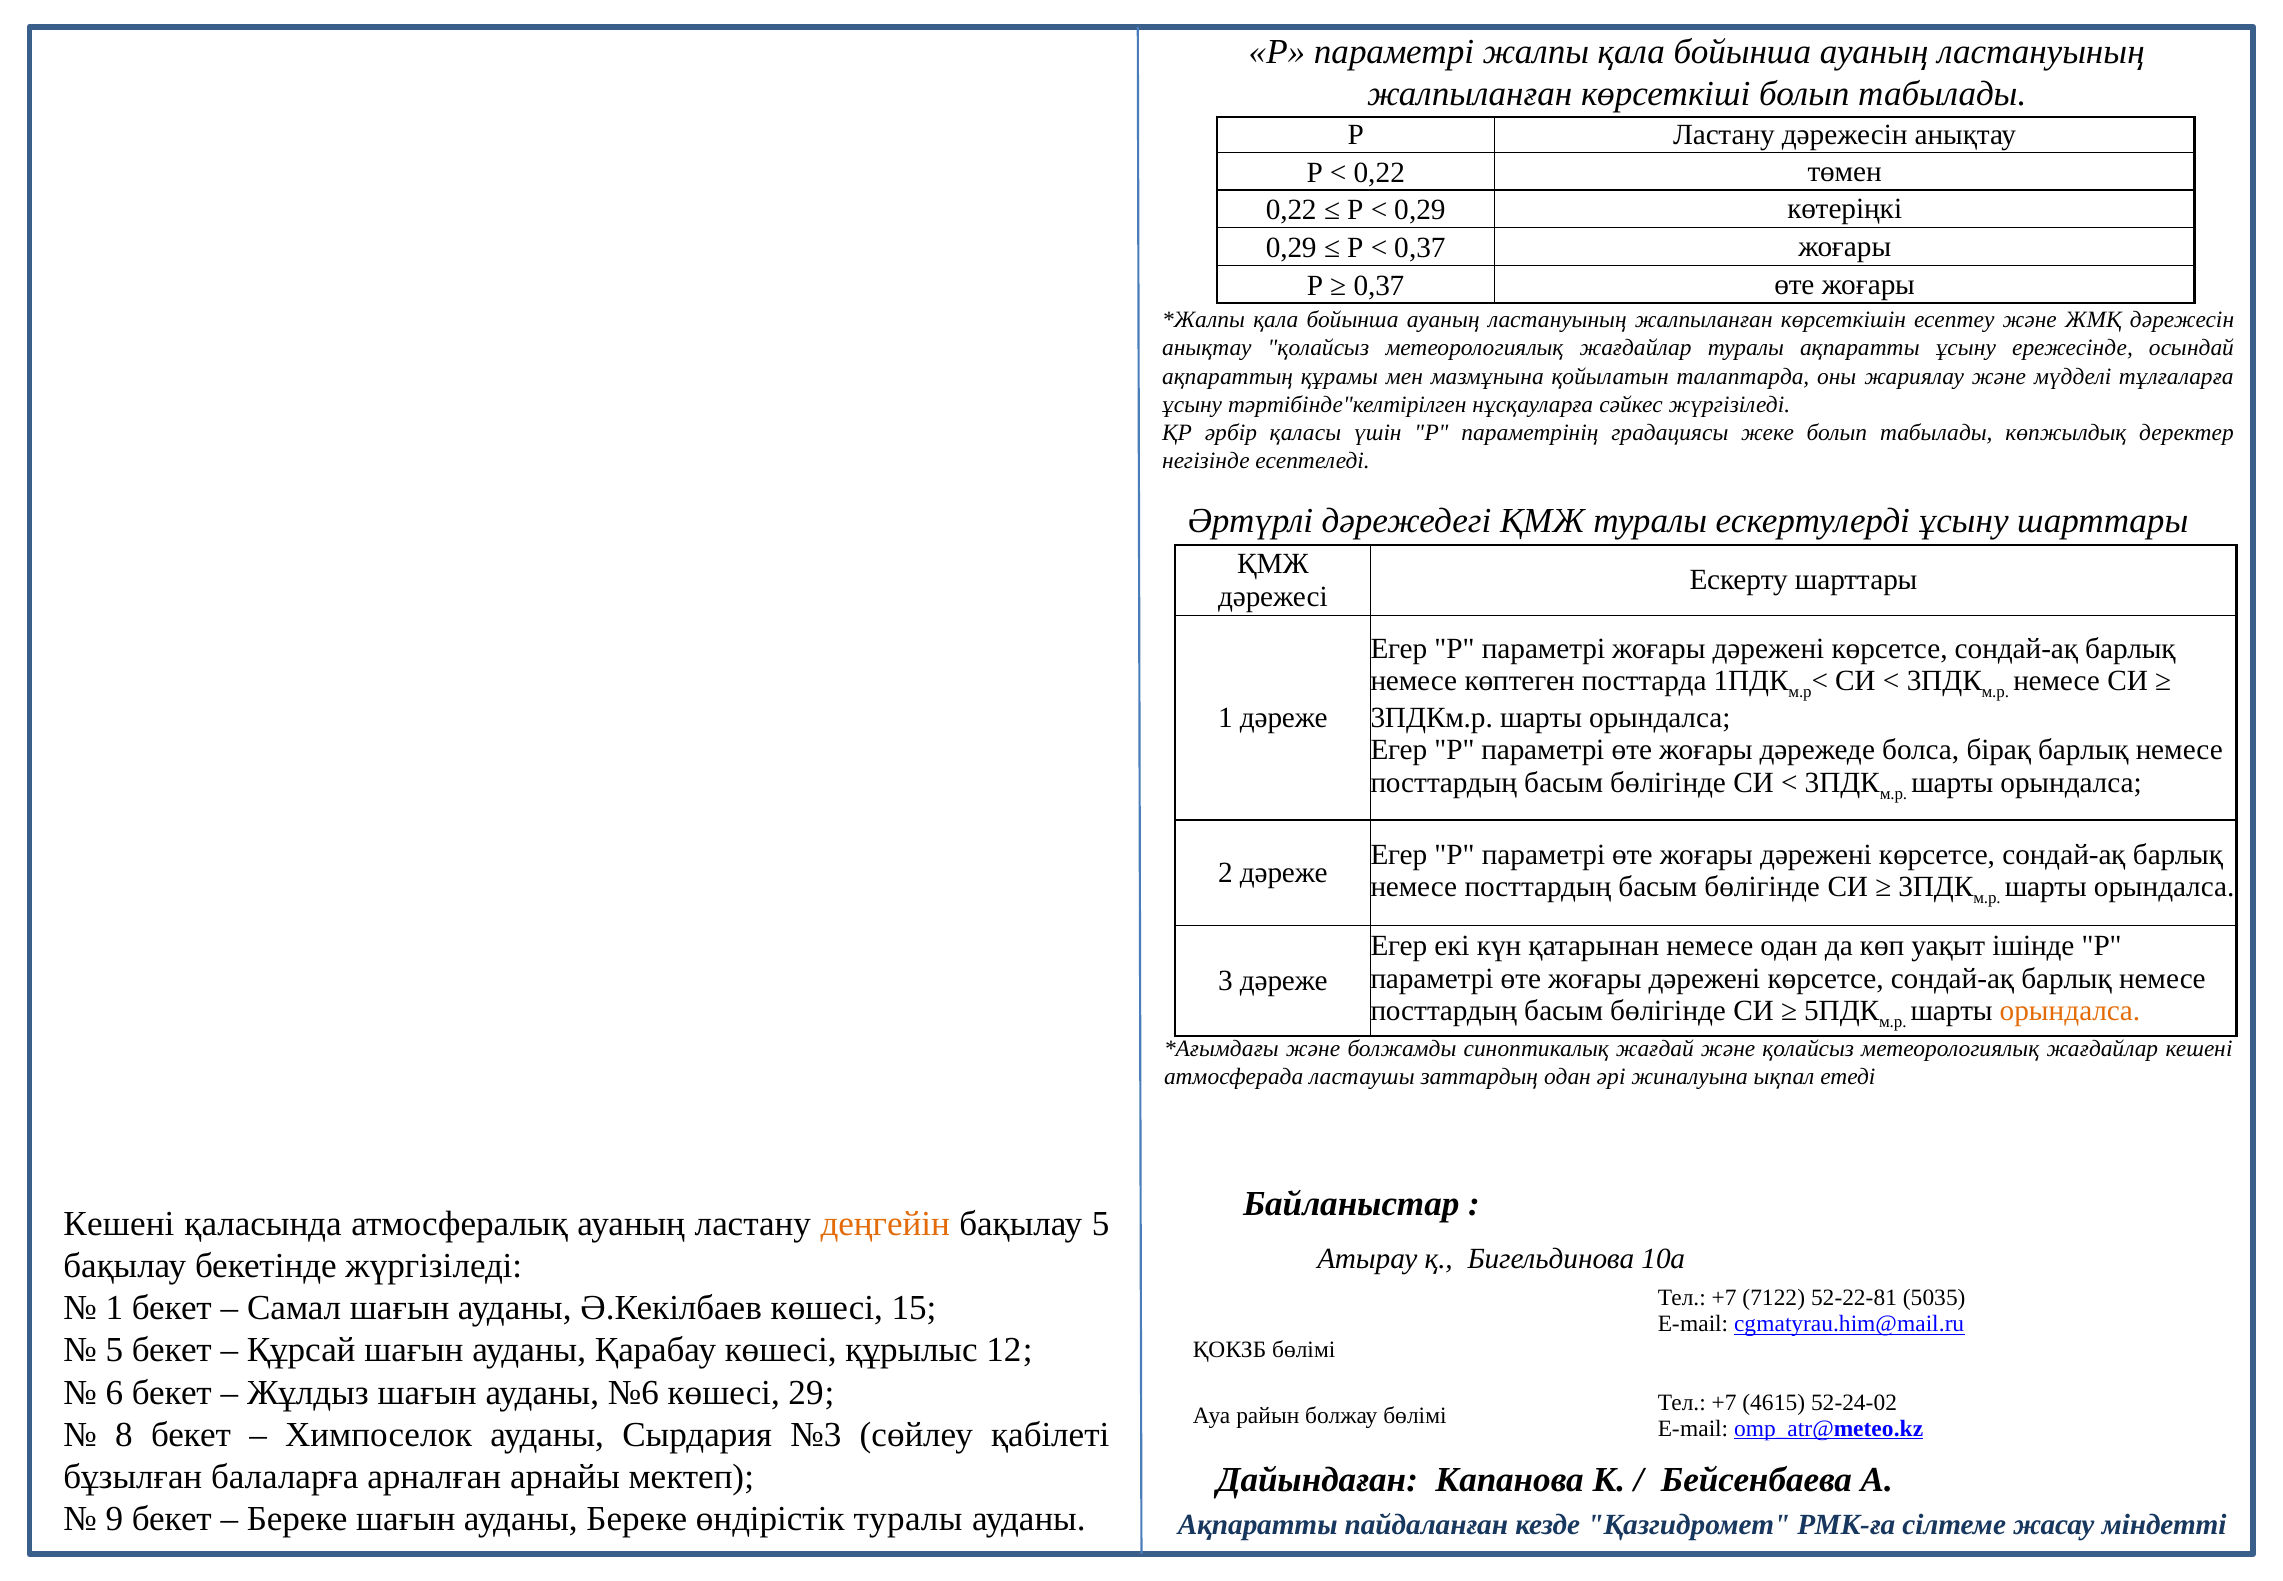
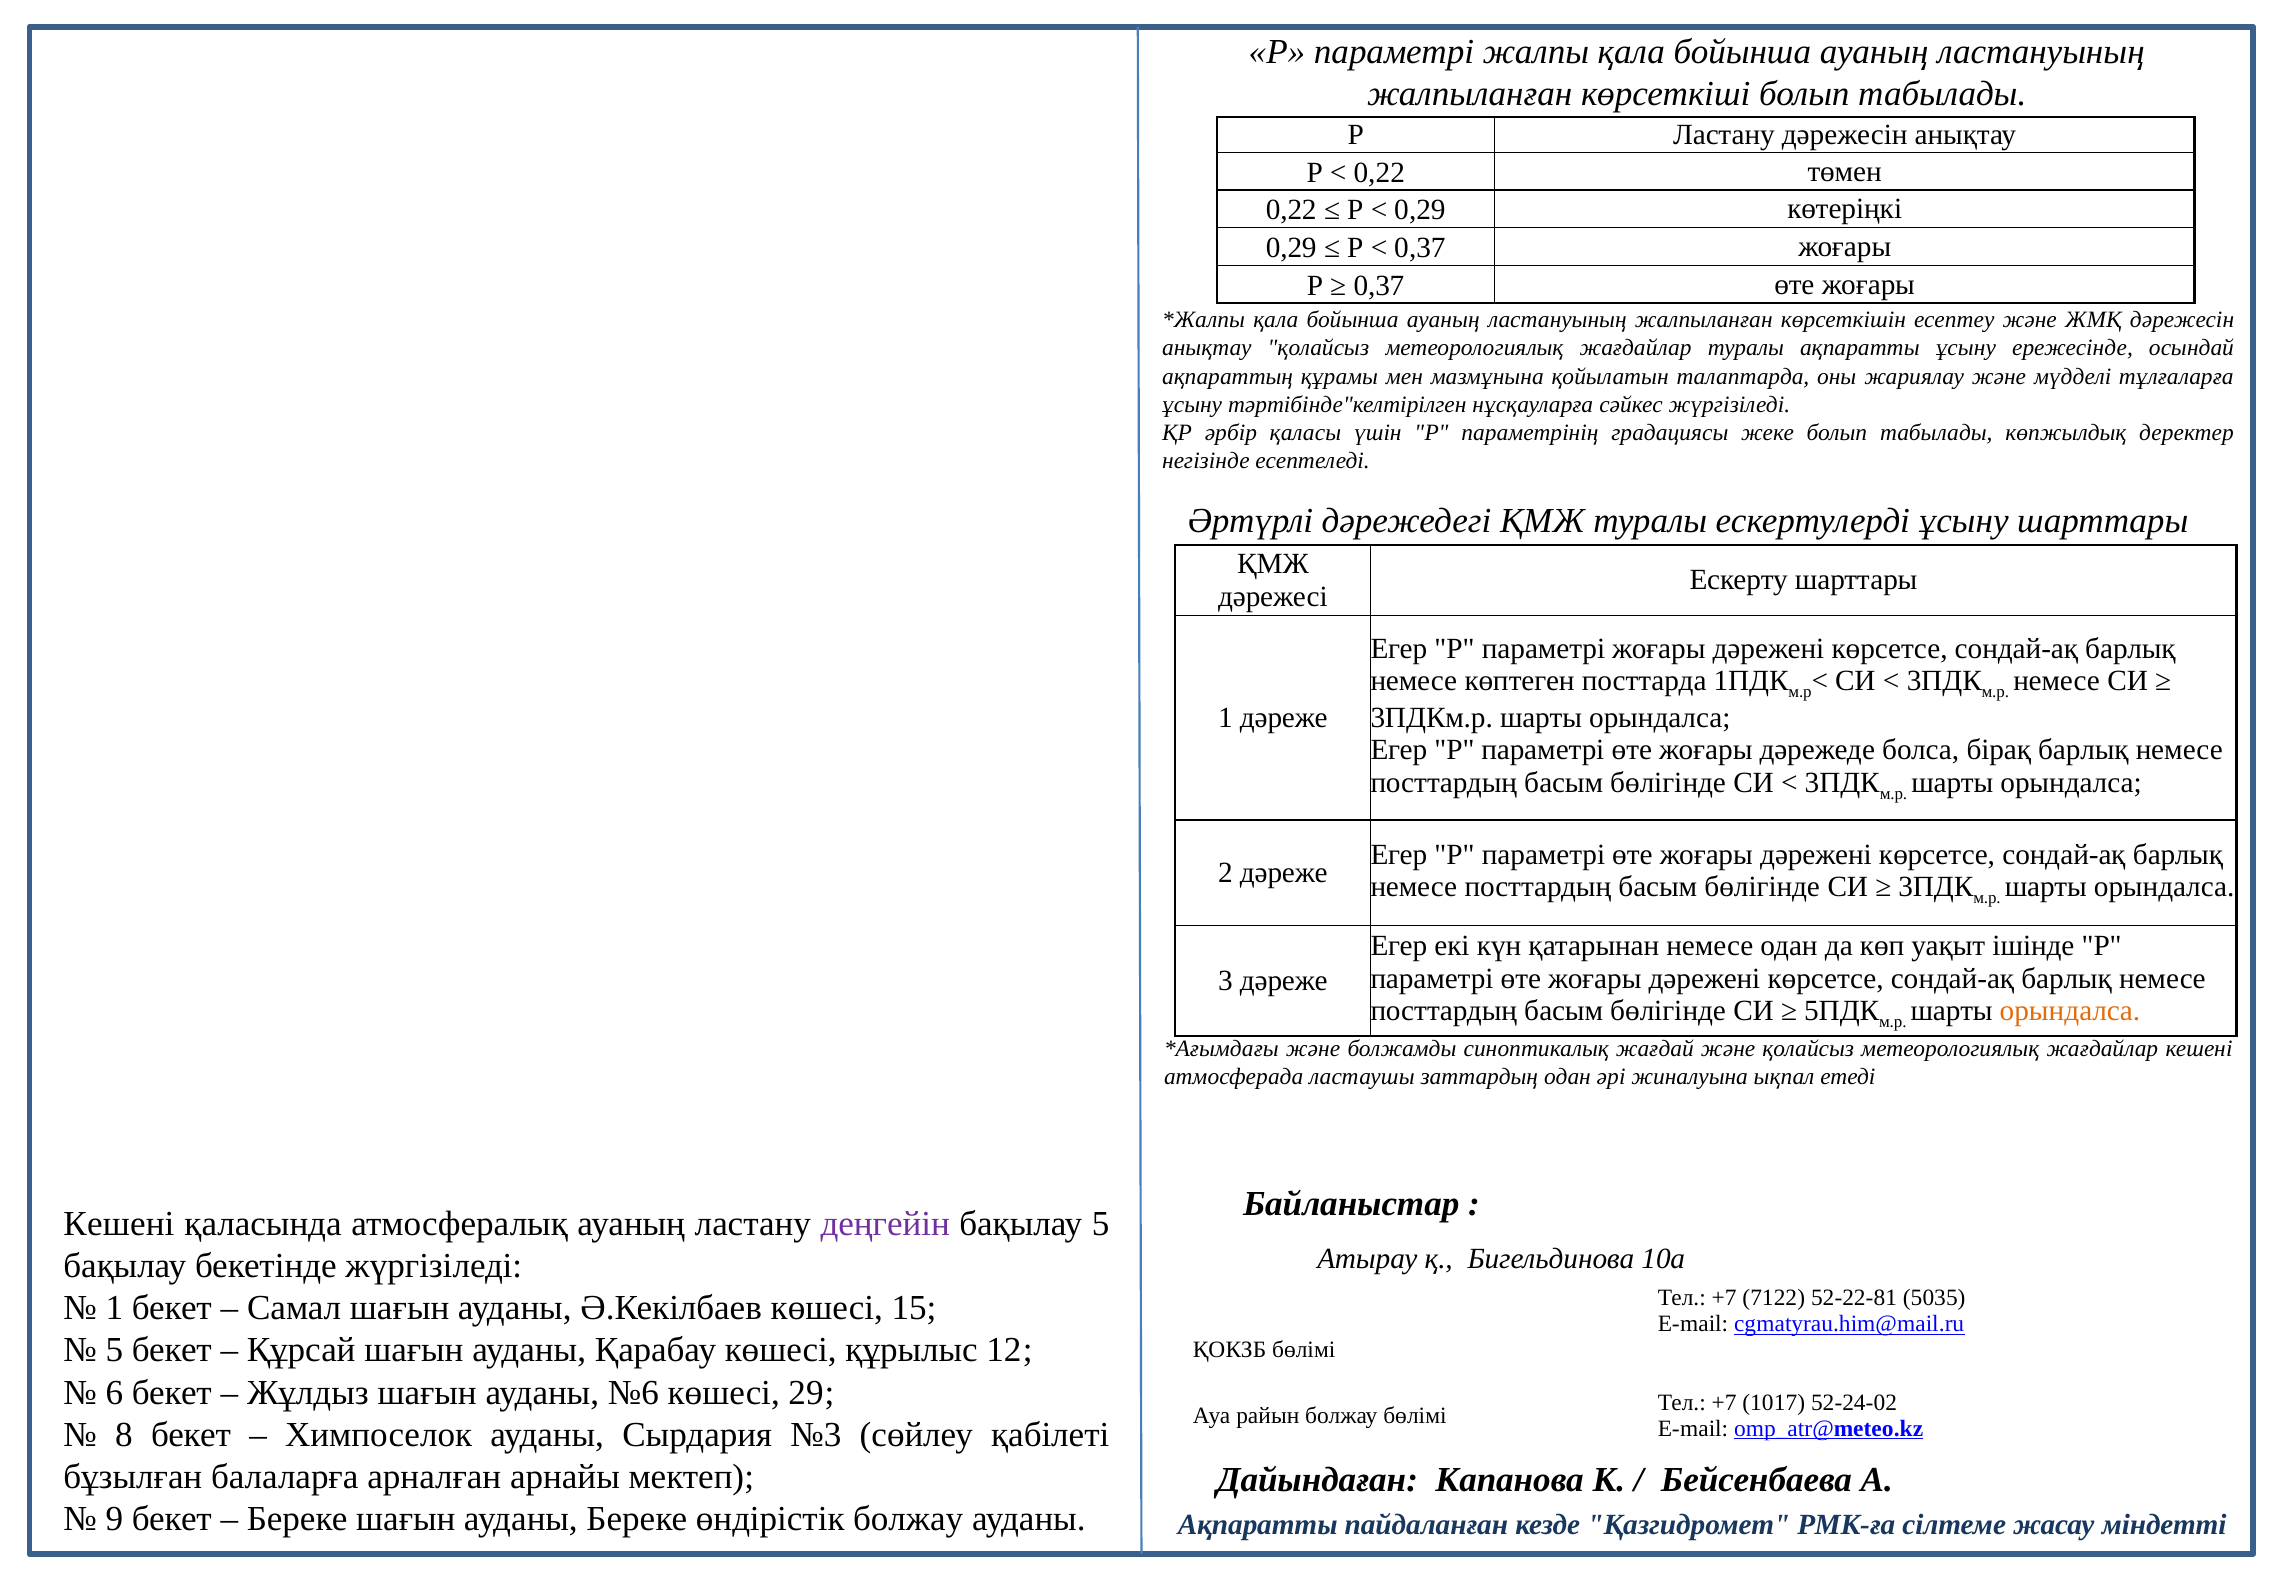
деңгейін colour: orange -> purple
4615: 4615 -> 1017
өндірістік туралы: туралы -> болжау
